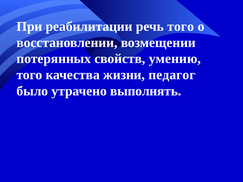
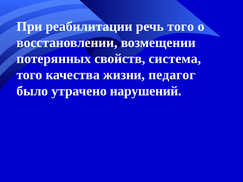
умению: умению -> система
выполнять: выполнять -> нарушений
